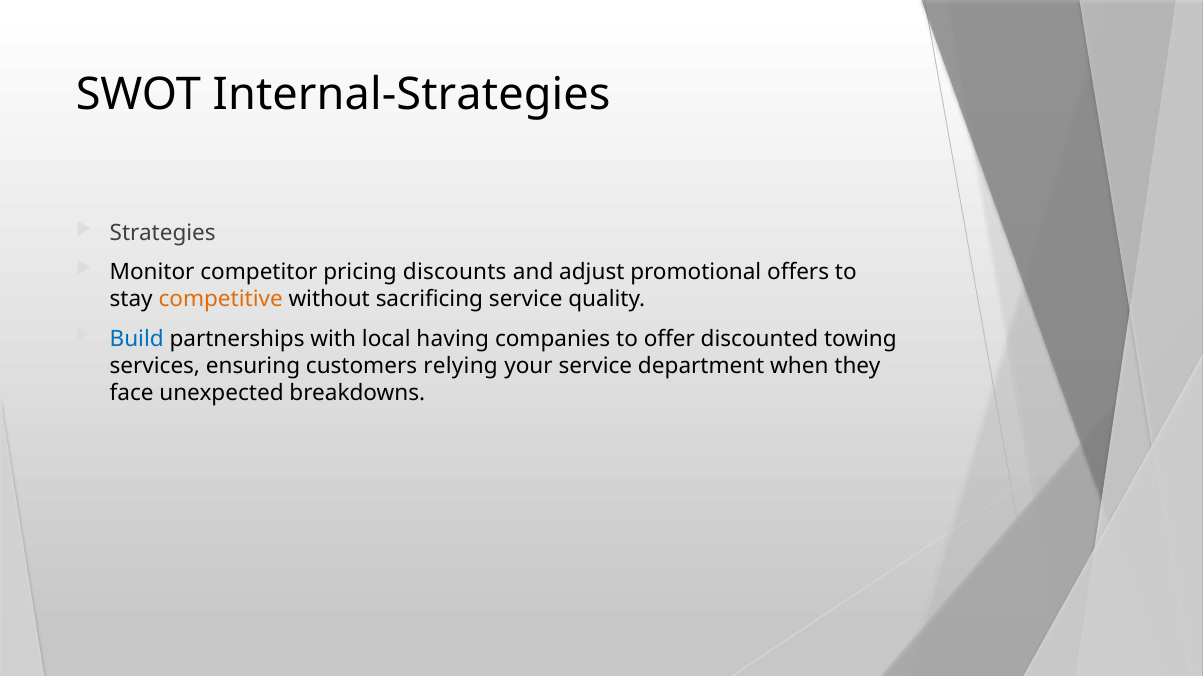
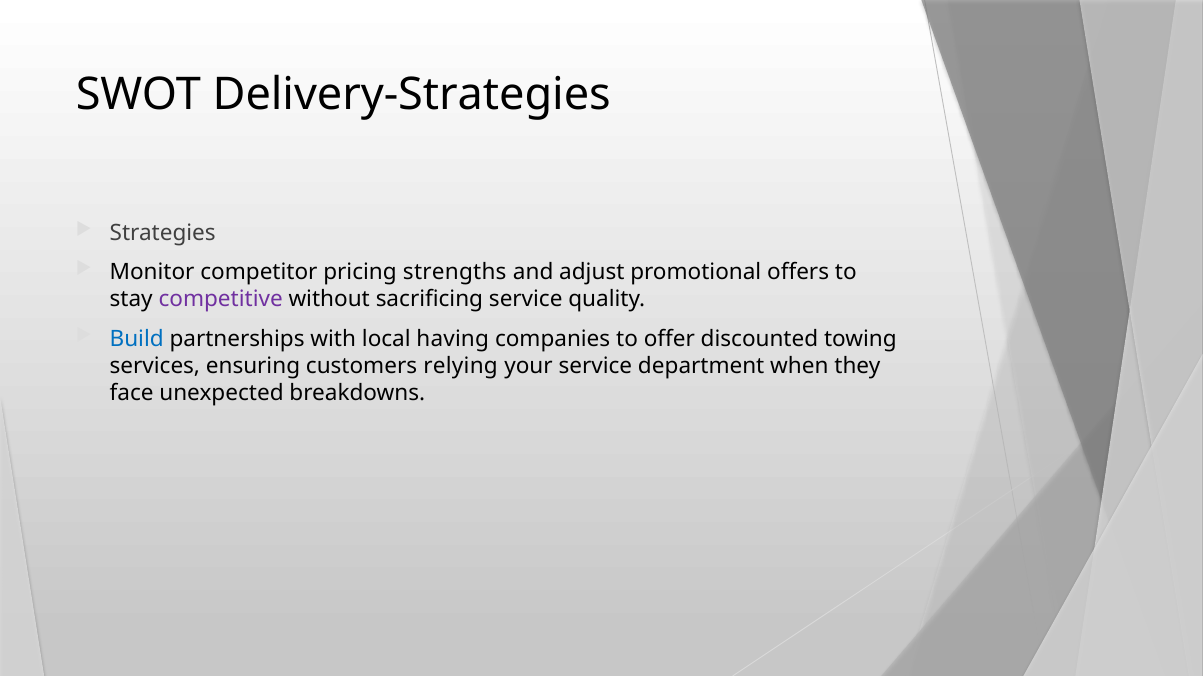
Internal-Strategies: Internal-Strategies -> Delivery-Strategies
discounts: discounts -> strengths
competitive colour: orange -> purple
